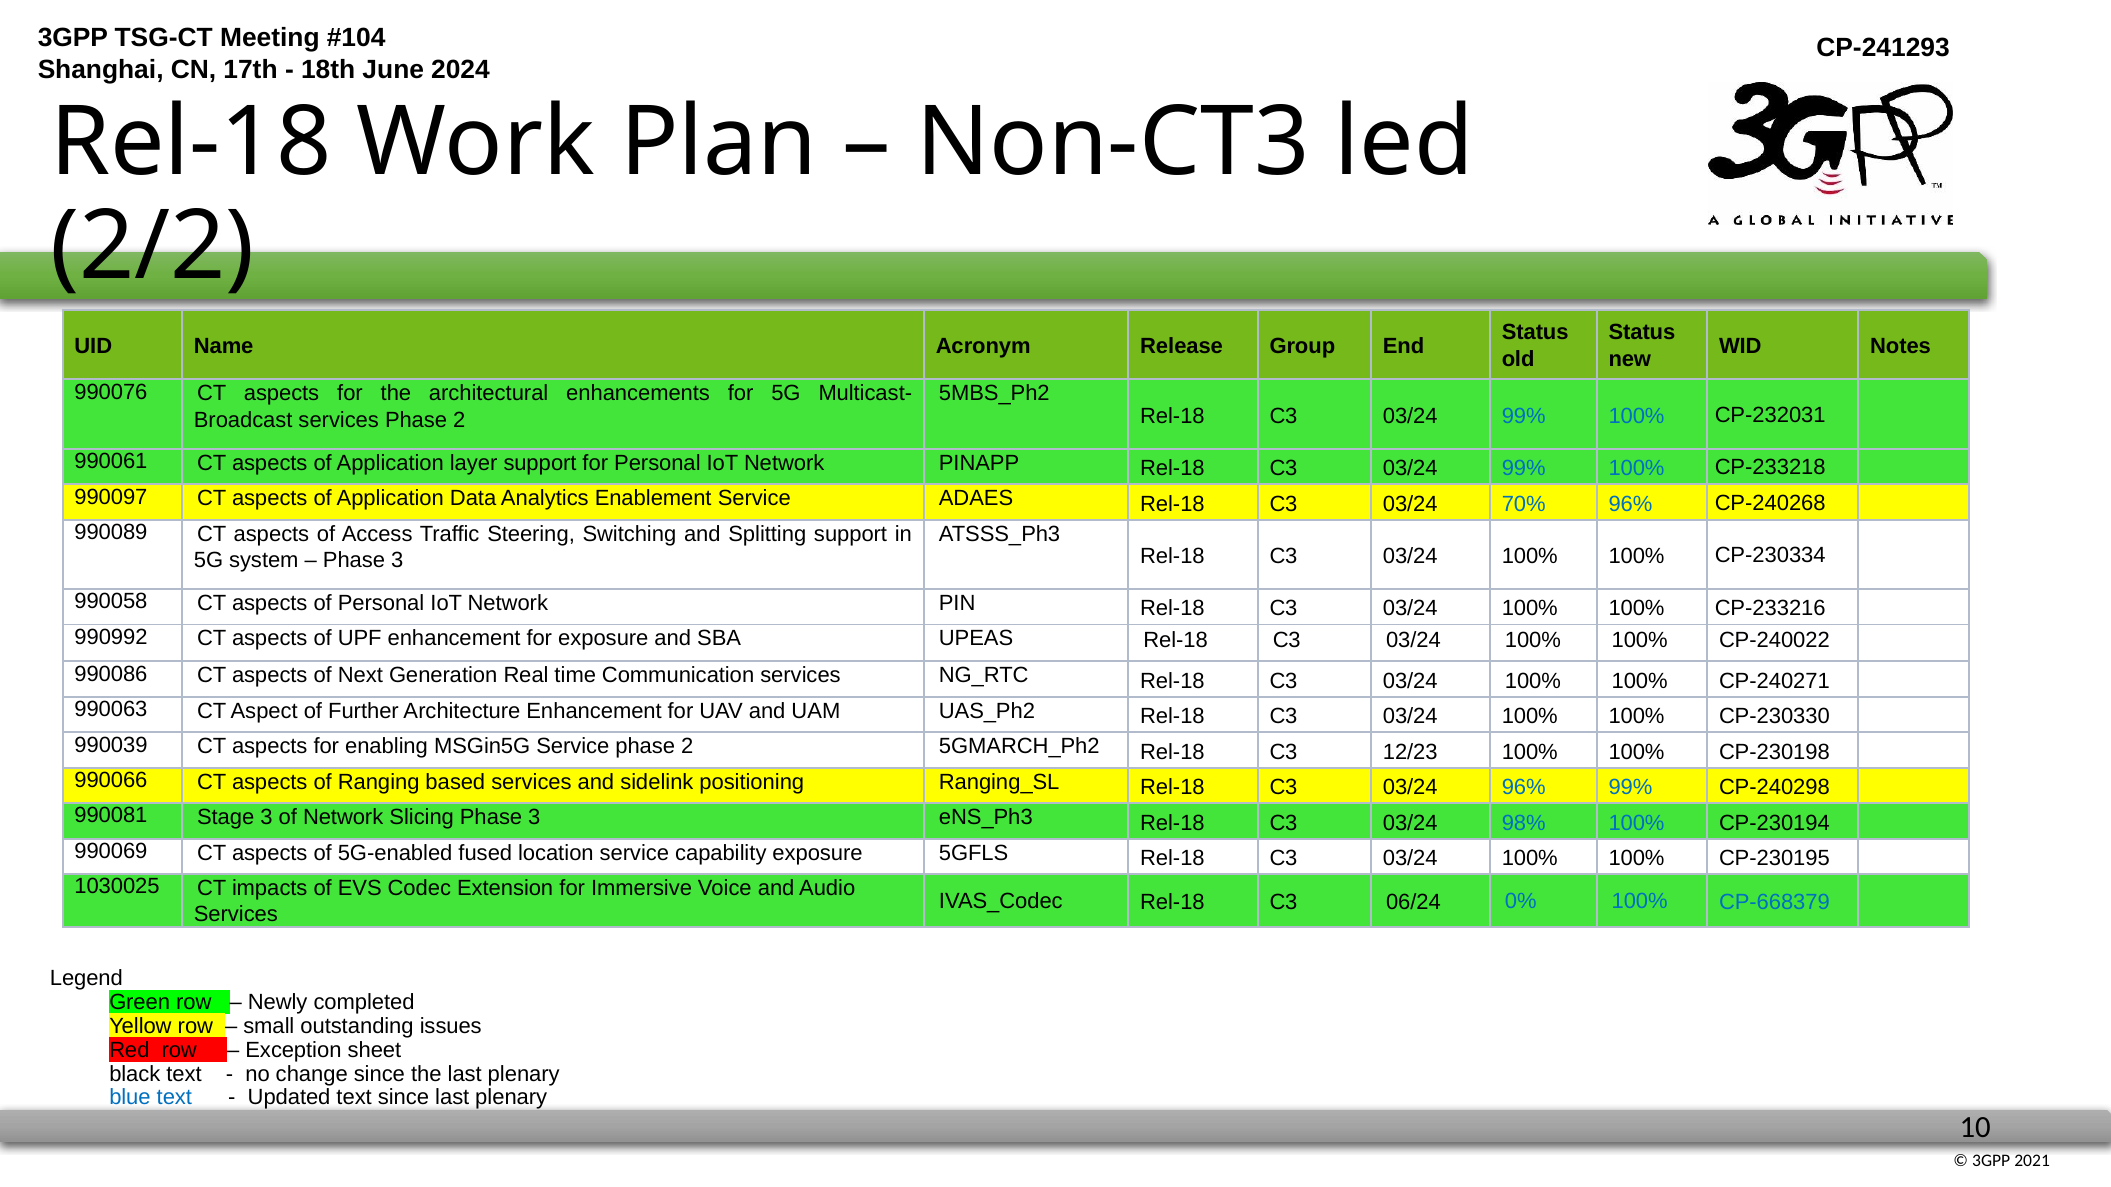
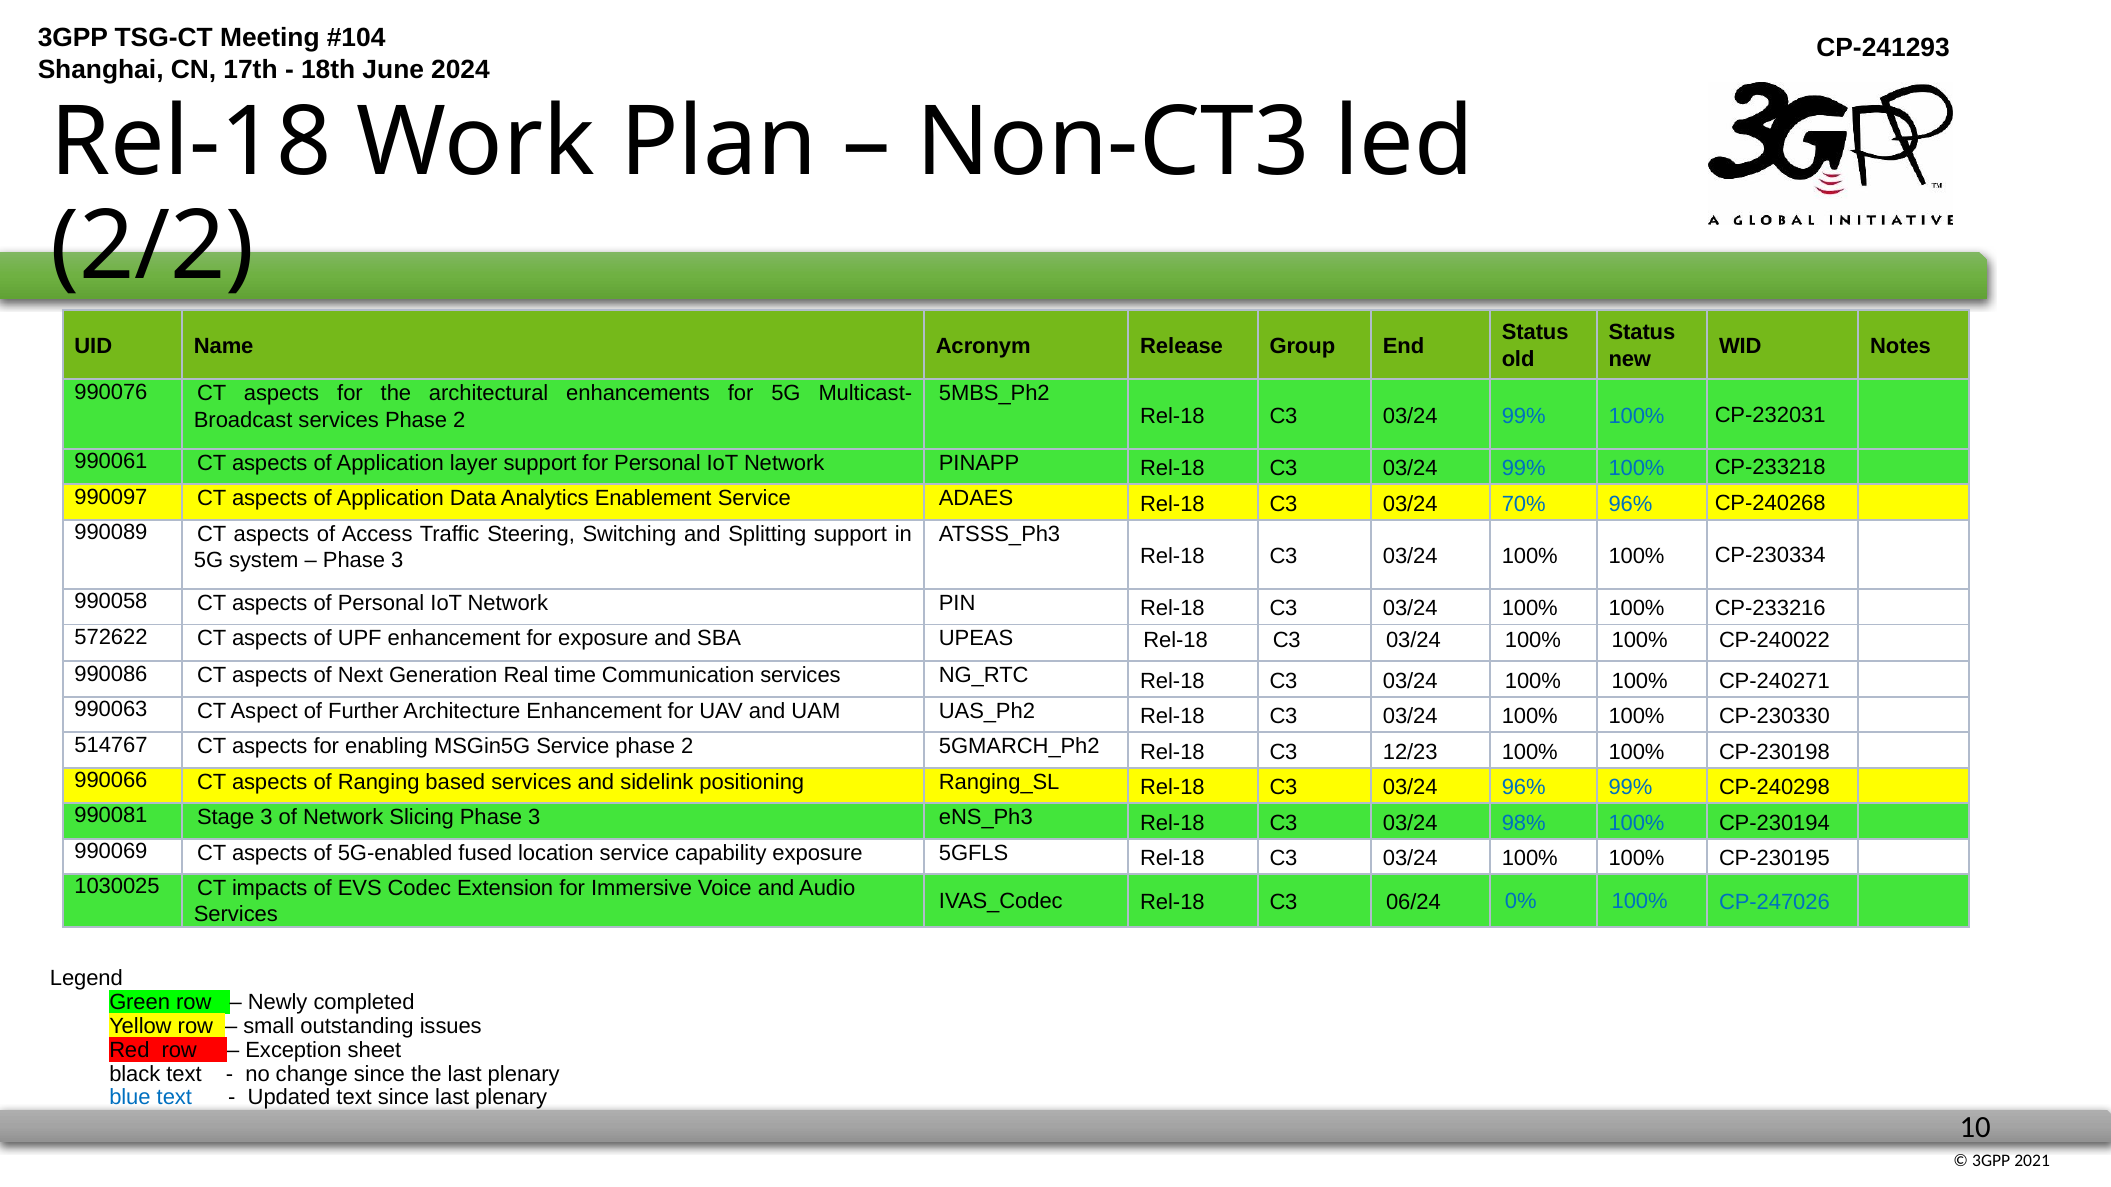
990992: 990992 -> 572622
990039: 990039 -> 514767
CP-668379: CP-668379 -> CP-247026
